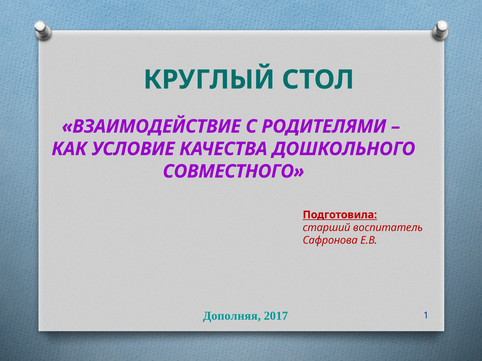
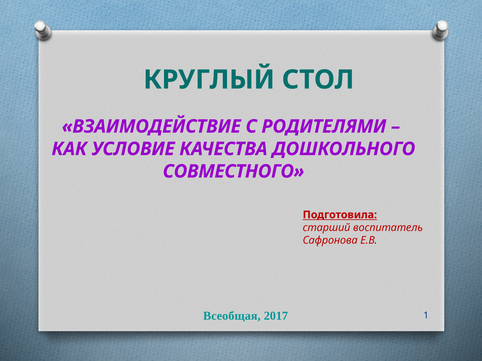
Дополняя: Дополняя -> Всеобщая
